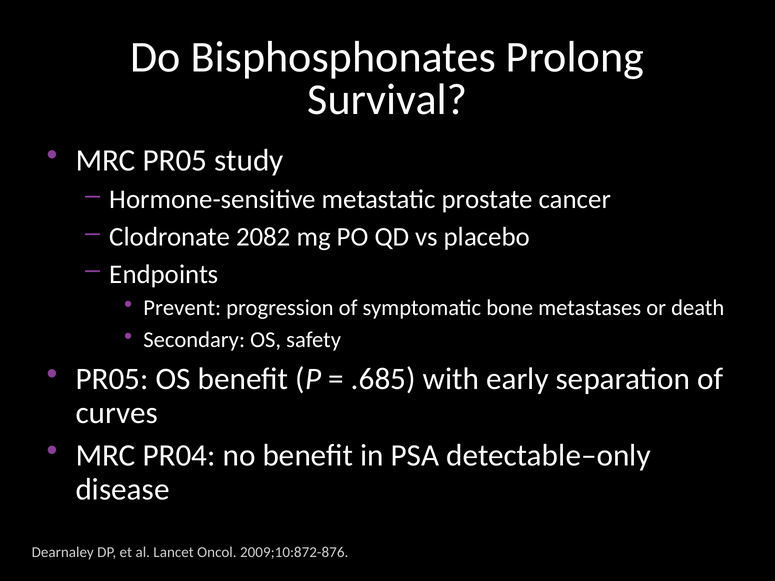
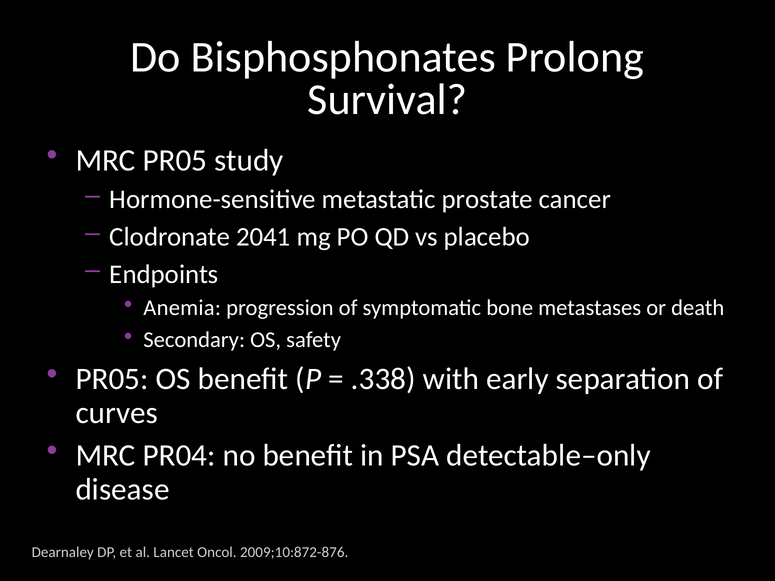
2082: 2082 -> 2041
Prevent: Prevent -> Anemia
.685: .685 -> .338
